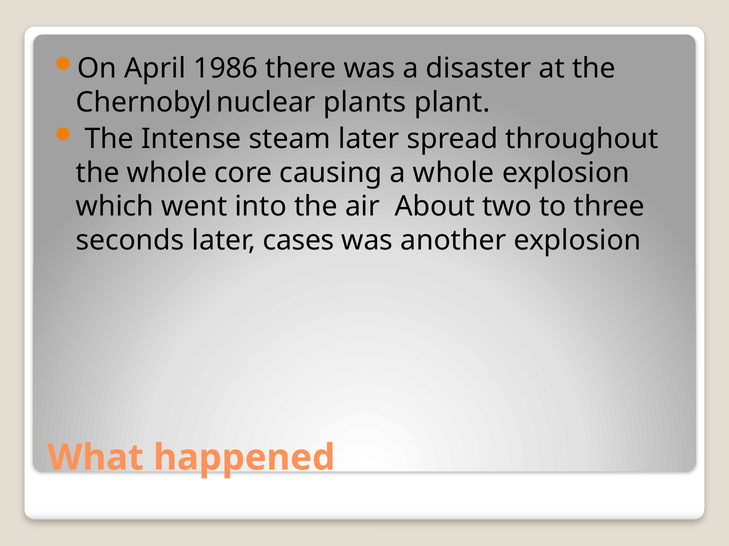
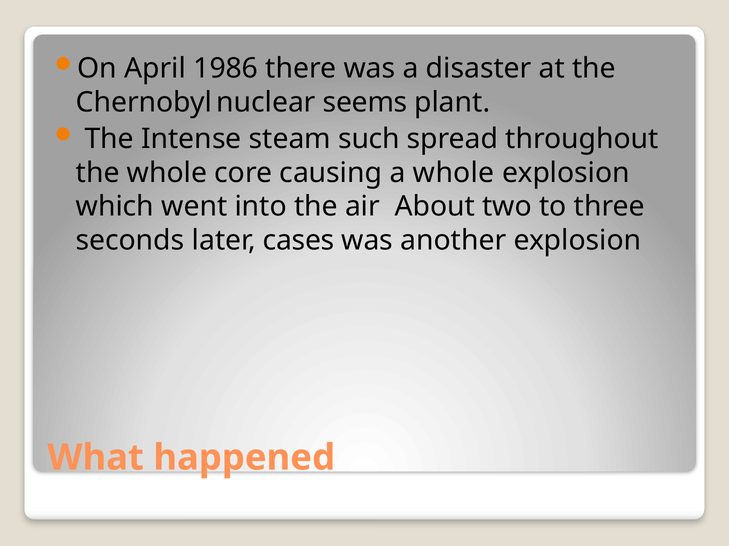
plants: plants -> seems
steam later: later -> such
